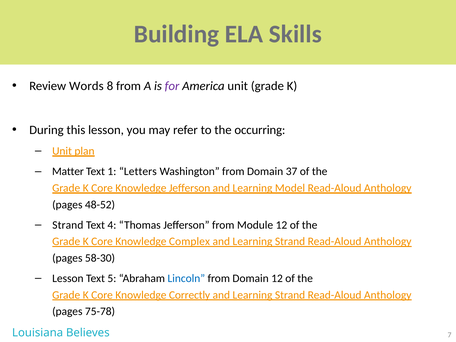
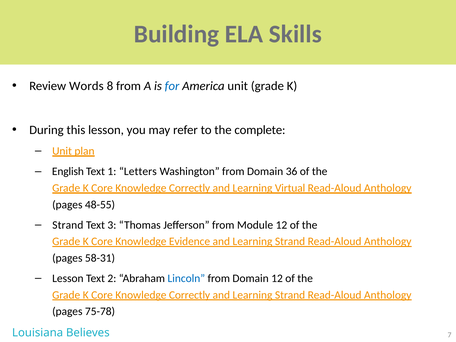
for colour: purple -> blue
occurring: occurring -> complete
Matter: Matter -> English
37: 37 -> 36
Jefferson at (190, 188): Jefferson -> Correctly
Model: Model -> Virtual
48-52: 48-52 -> 48-55
4: 4 -> 3
Complex: Complex -> Evidence
58-30: 58-30 -> 58-31
5: 5 -> 2
